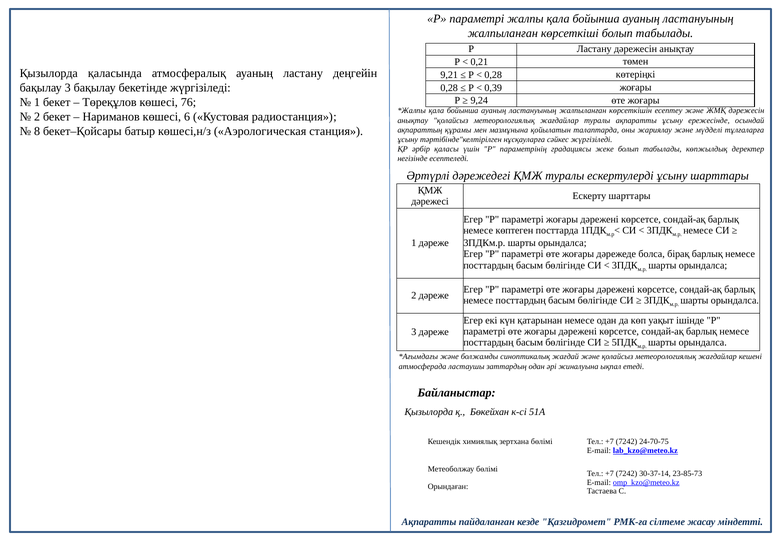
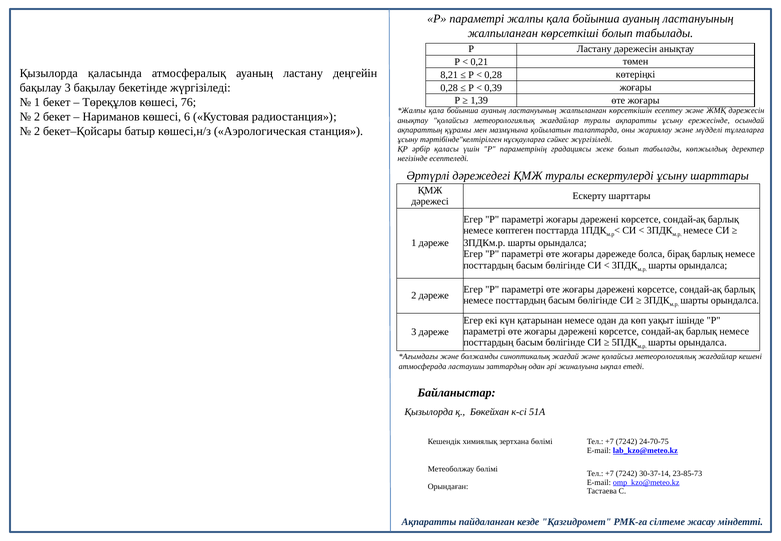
9,21: 9,21 -> 8,21
9,24: 9,24 -> 1,39
8 at (37, 131): 8 -> 2
